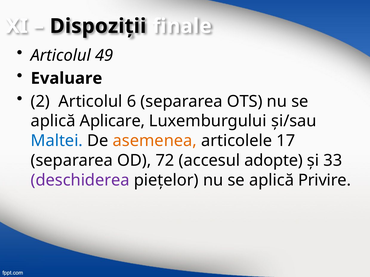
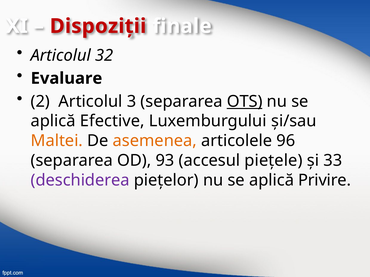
Dispoziţii colour: black -> red
49: 49 -> 32
6: 6 -> 3
OTS underline: none -> present
Aplicare: Aplicare -> Efective
Maltei colour: blue -> orange
17: 17 -> 96
72: 72 -> 93
adopte: adopte -> pieţele
